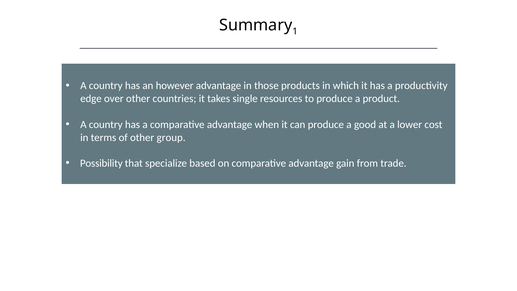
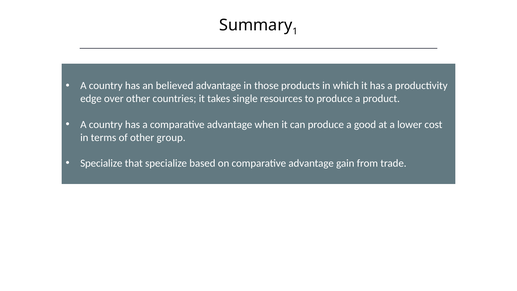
however: however -> believed
Possibility at (101, 163): Possibility -> Specialize
